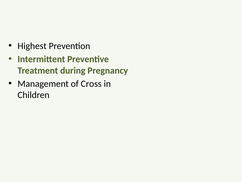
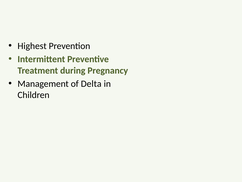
Cross: Cross -> Delta
